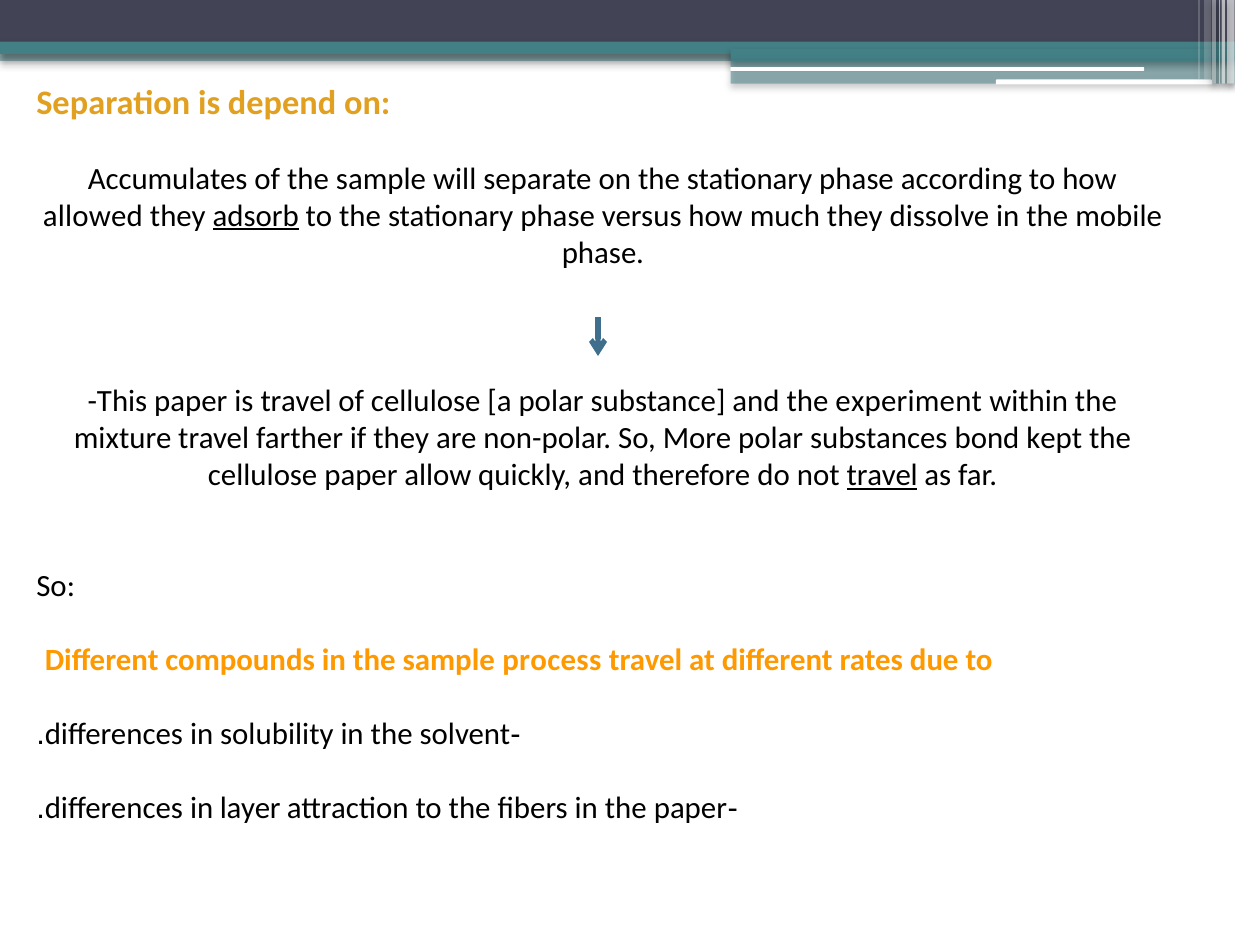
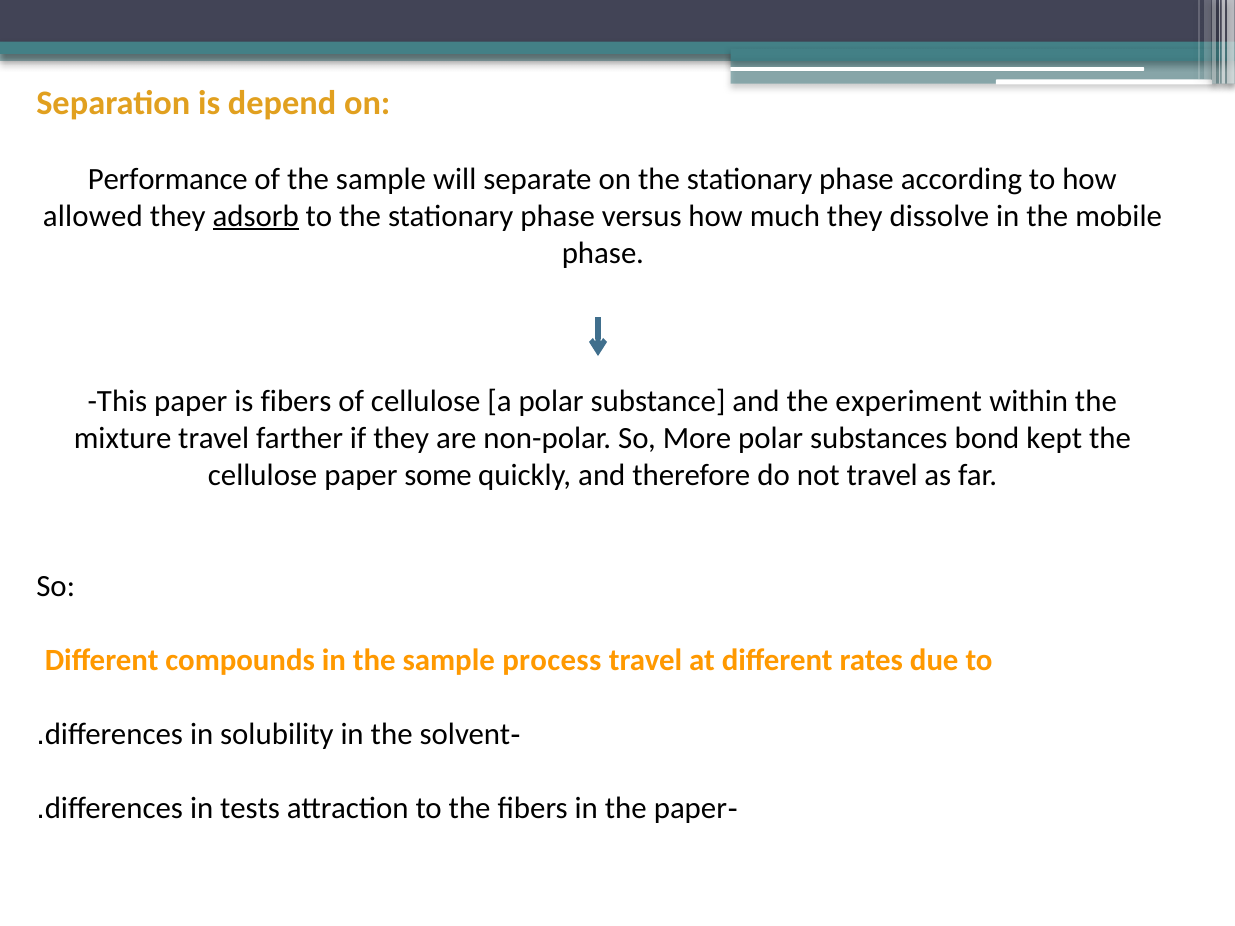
Accumulates: Accumulates -> Performance
is travel: travel -> fibers
allow: allow -> some
travel at (882, 475) underline: present -> none
layer: layer -> tests
